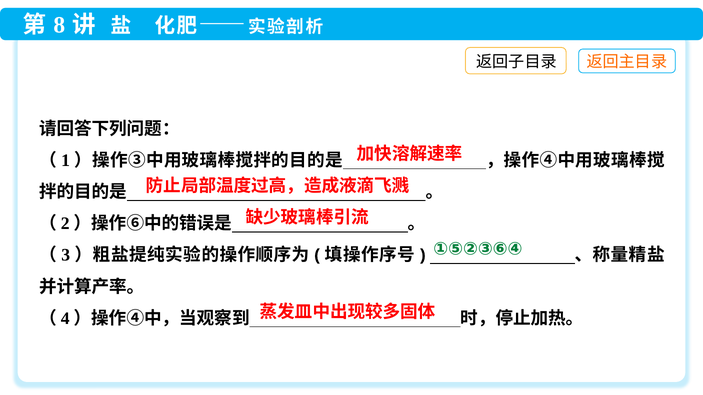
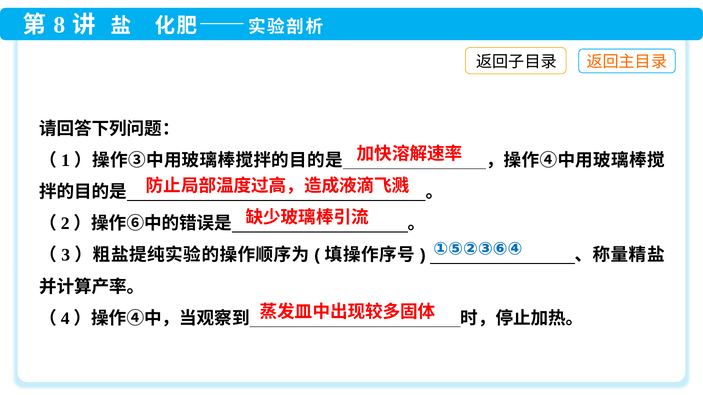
①⑤②③⑥④ colour: green -> blue
